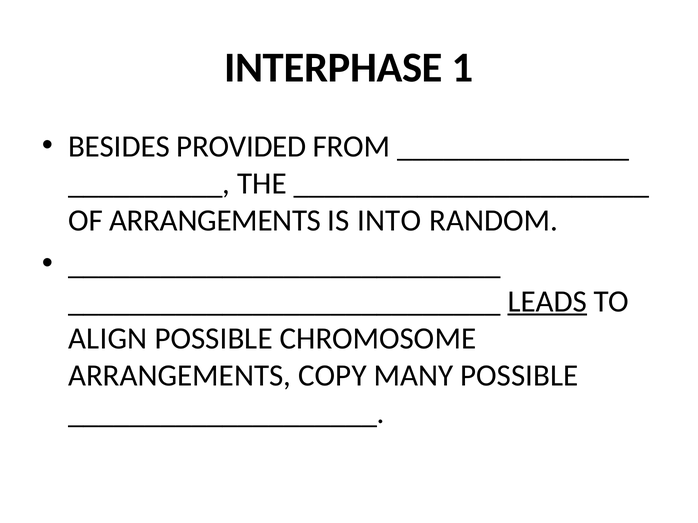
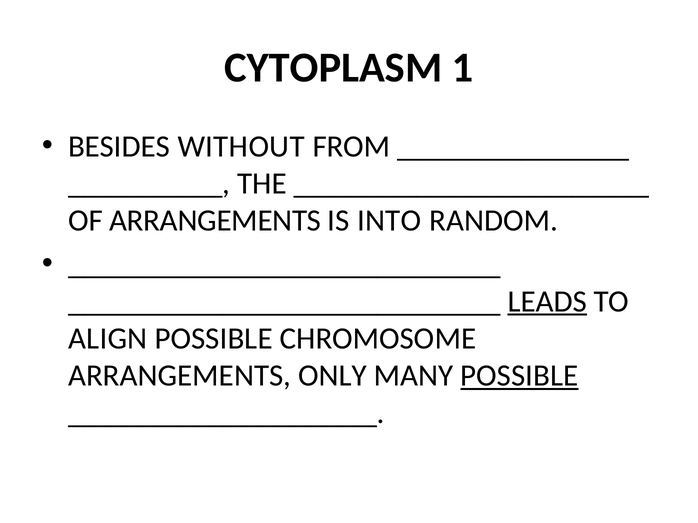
INTERPHASE: INTERPHASE -> CYTOPLASM
PROVIDED: PROVIDED -> WITHOUT
COPY: COPY -> ONLY
POSSIBLE at (519, 376) underline: none -> present
